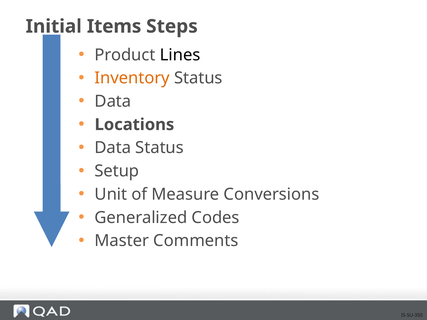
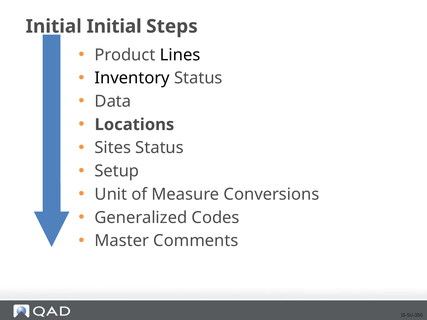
Items at (114, 26): Items -> Initial
Inventory colour: orange -> black
Data at (113, 148): Data -> Sites
